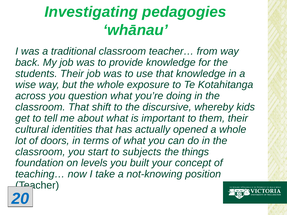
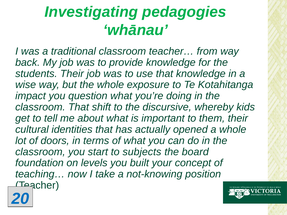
across: across -> impact
things: things -> board
